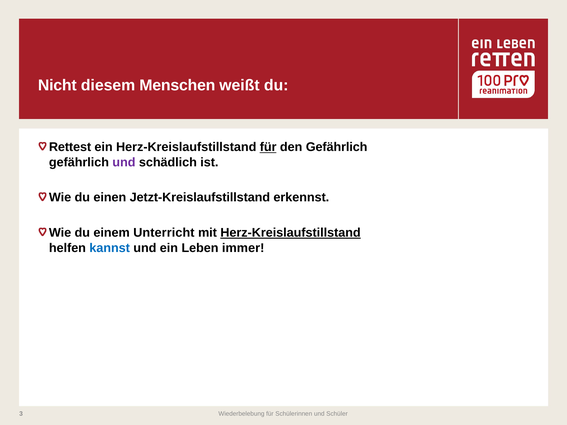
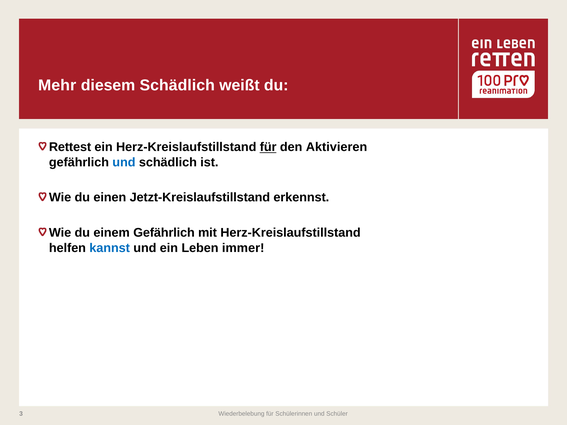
Nicht: Nicht -> Mehr
diesem Menschen: Menschen -> Schädlich
den Gefährlich: Gefährlich -> Aktivieren
und at (124, 162) colour: purple -> blue
einem Unterricht: Unterricht -> Gefährlich
Herz-Kreislaufstillstand at (291, 233) underline: present -> none
